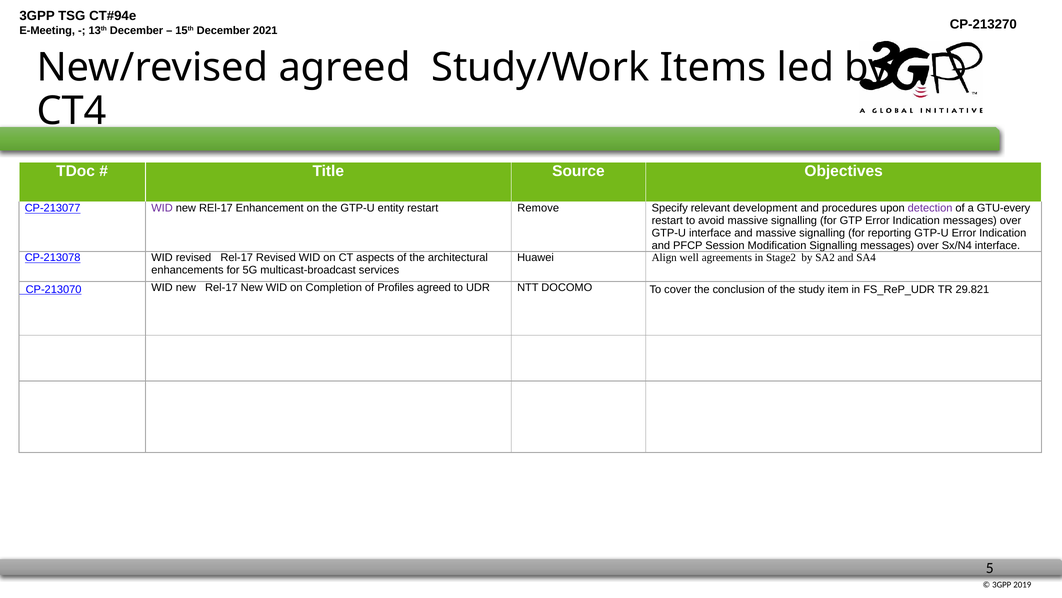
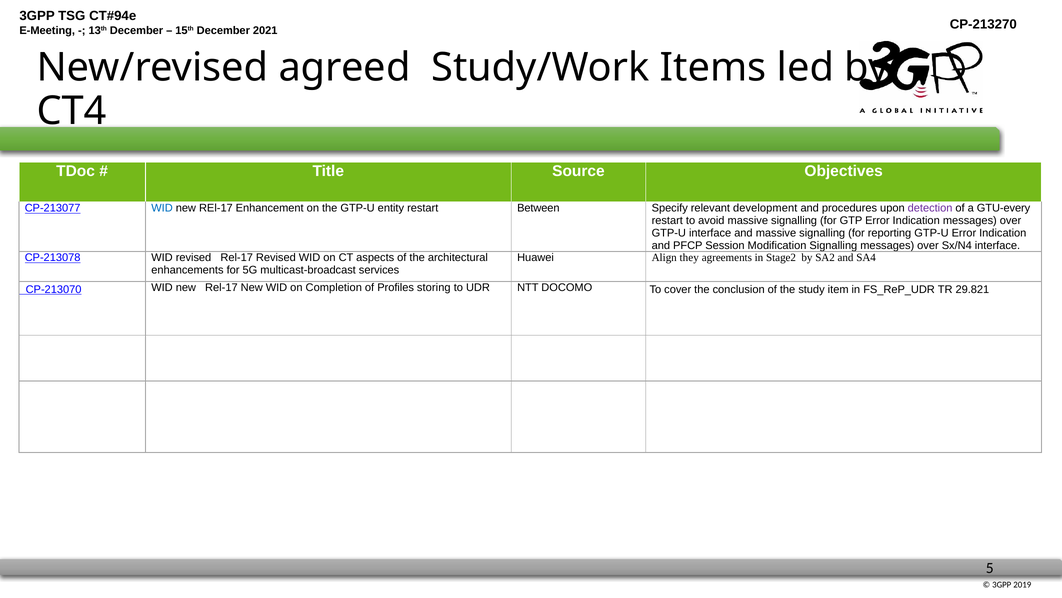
WID at (162, 208) colour: purple -> blue
Remove: Remove -> Between
well: well -> they
Profiles agreed: agreed -> storing
